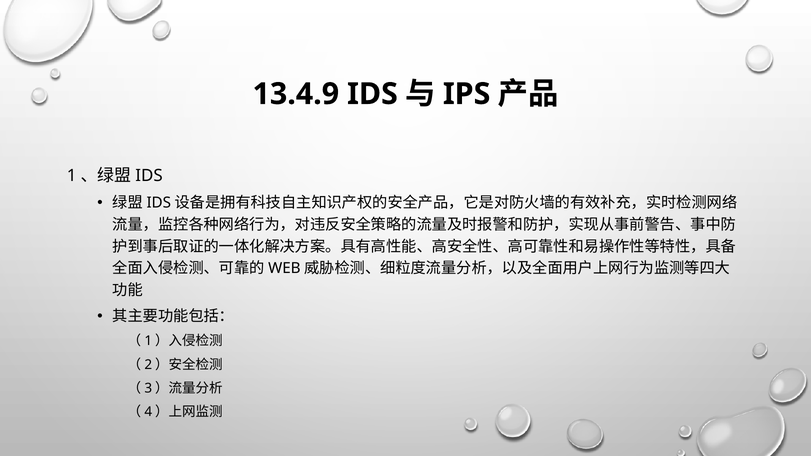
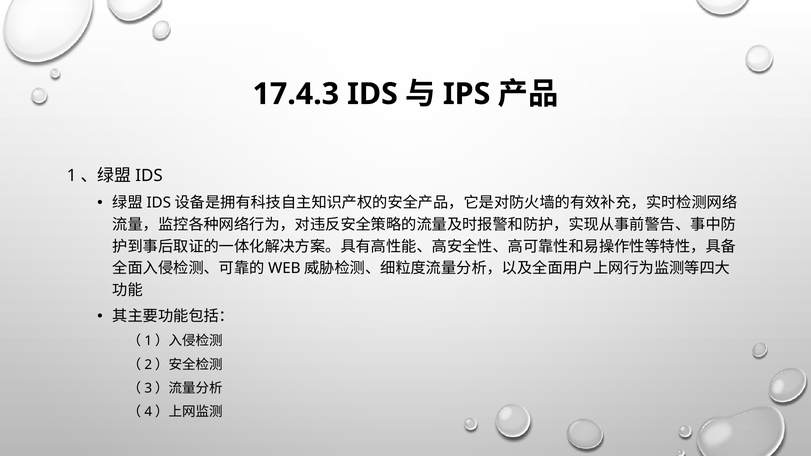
13.4.9: 13.4.9 -> 17.4.3
